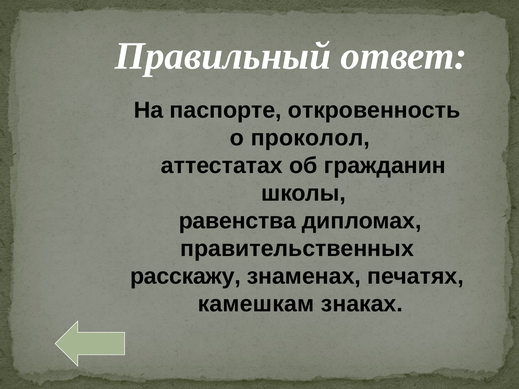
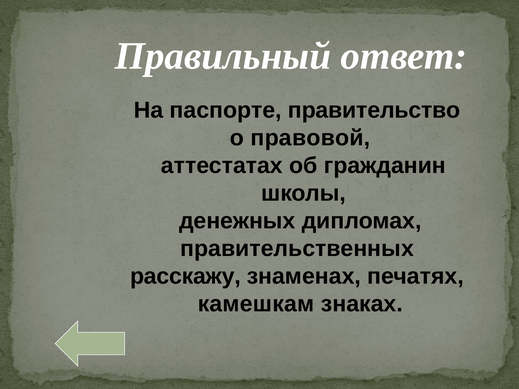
откровенность: откровенность -> правительство
проколол: проколол -> правовой
равенства: равенства -> денежных
